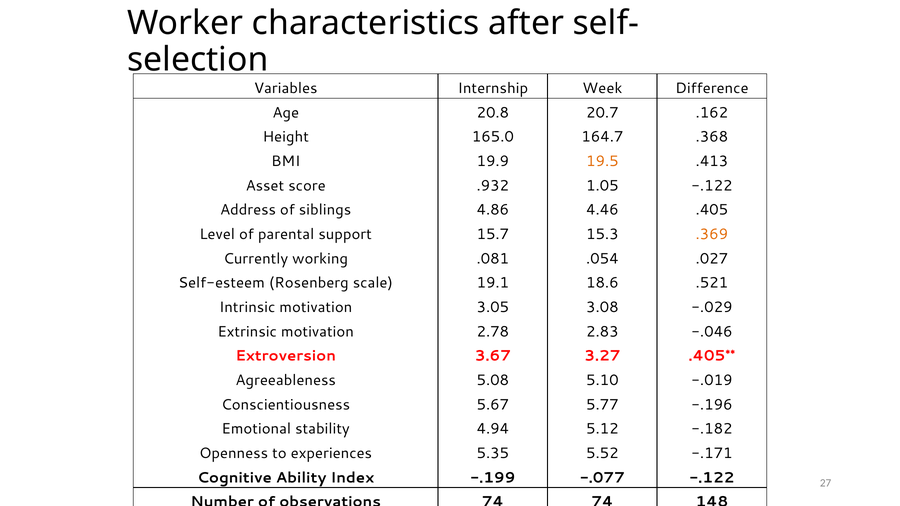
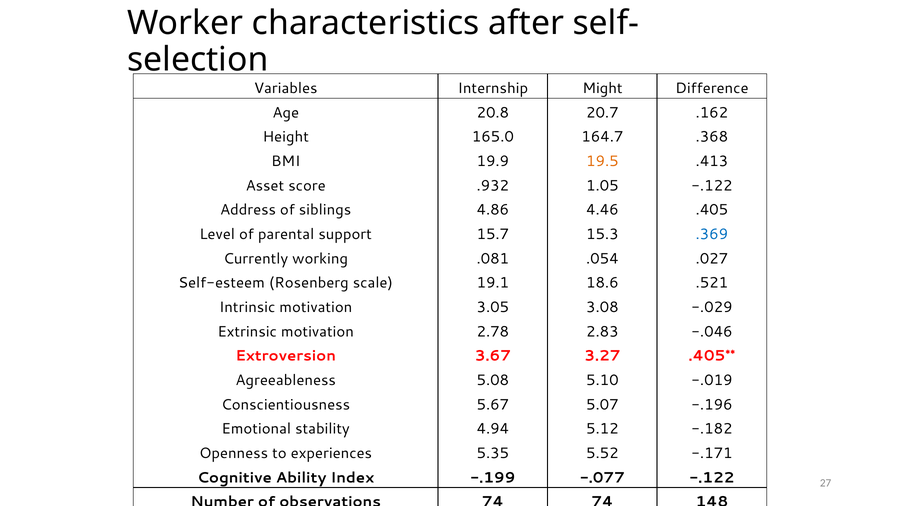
Week: Week -> Might
.369 colour: orange -> blue
5.77: 5.77 -> 5.07
